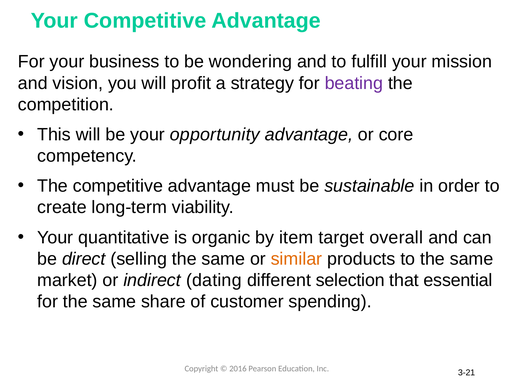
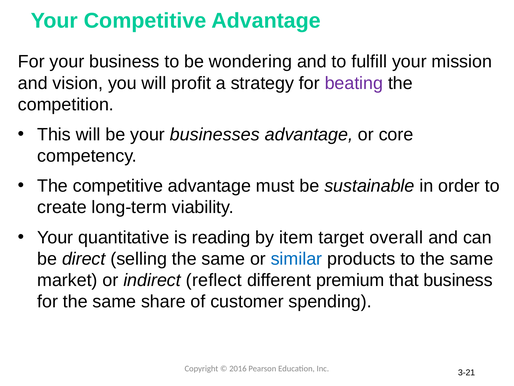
opportunity: opportunity -> businesses
organic: organic -> reading
similar colour: orange -> blue
dating: dating -> reflect
selection: selection -> premium
that essential: essential -> business
